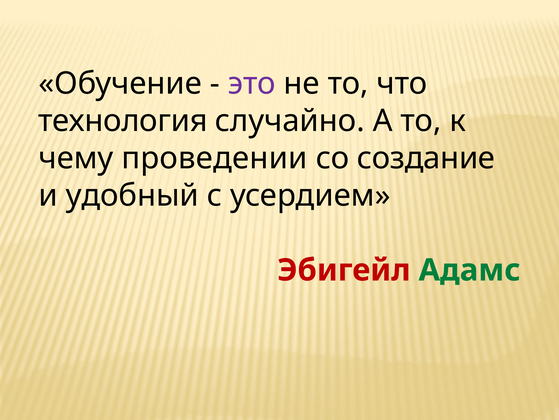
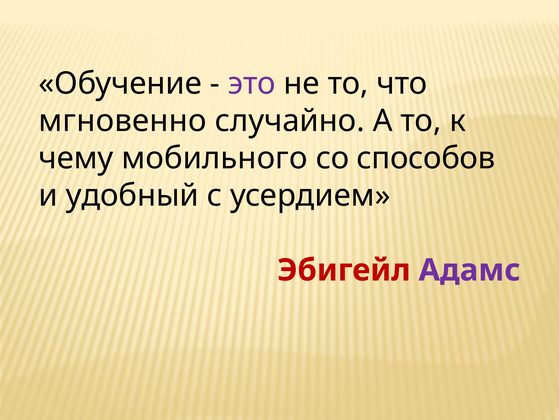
технология: технология -> мгновенно
проведении: проведении -> мобильного
создание: создание -> способов
Адамс colour: green -> purple
